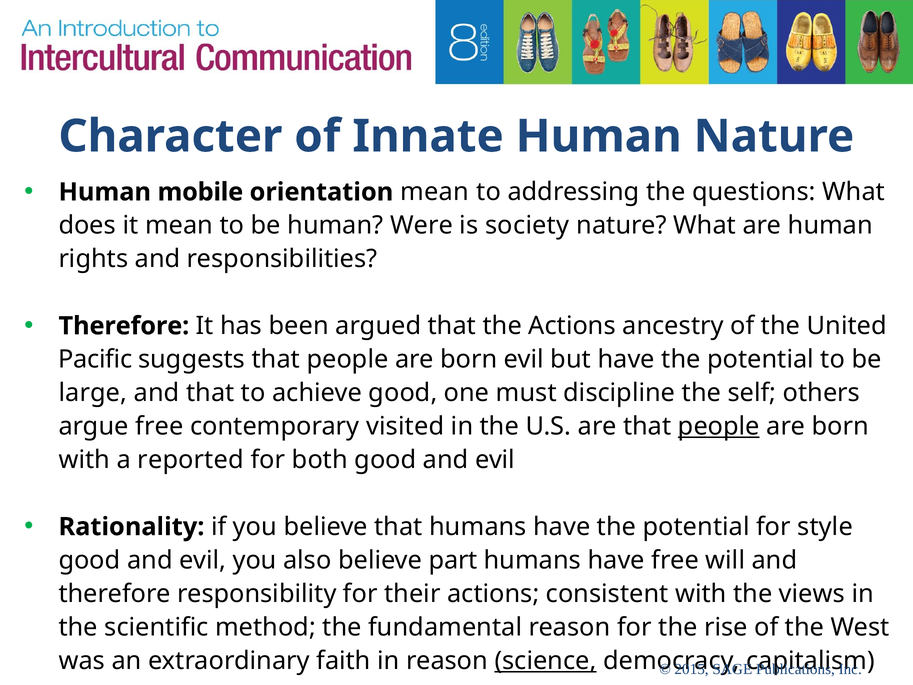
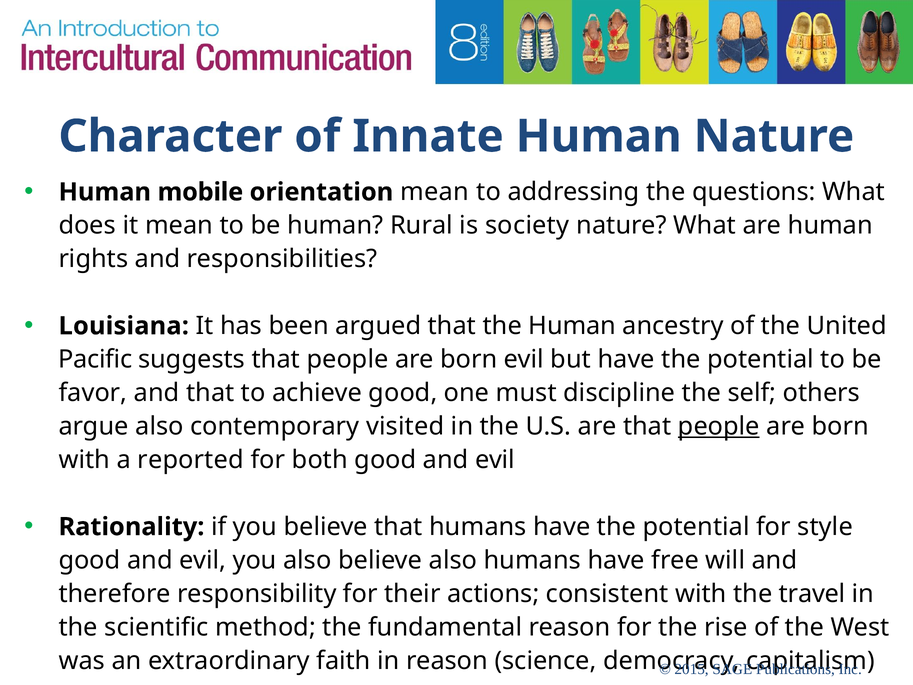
Were: Were -> Rural
Therefore at (124, 326): Therefore -> Louisiana
the Actions: Actions -> Human
large: large -> favor
argue free: free -> also
believe part: part -> also
views: views -> travel
science underline: present -> none
